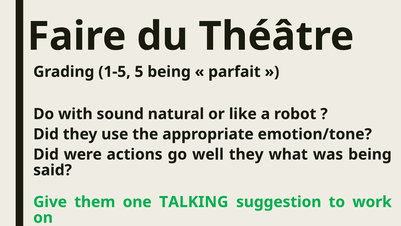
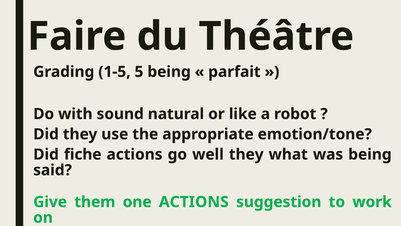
were: were -> fiche
one TALKING: TALKING -> ACTIONS
